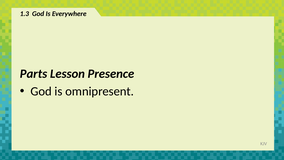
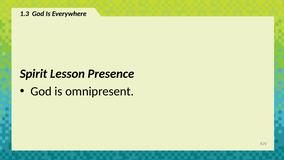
Parts: Parts -> Spirit
